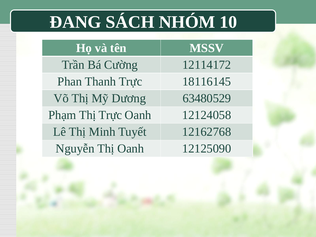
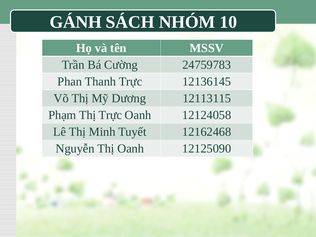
ĐANG: ĐANG -> GÁNH
12114172: 12114172 -> 24759783
18116145: 18116145 -> 12136145
63480529: 63480529 -> 12113115
12162768: 12162768 -> 12162468
